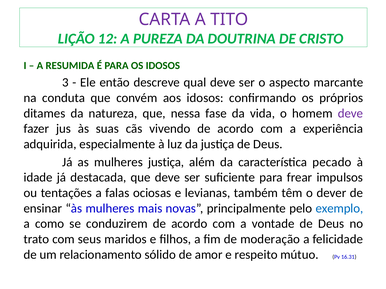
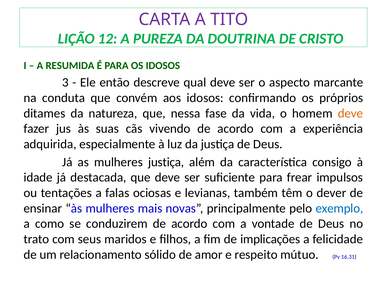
deve at (350, 113) colour: purple -> orange
pecado: pecado -> consigo
moderação: moderação -> implicações
